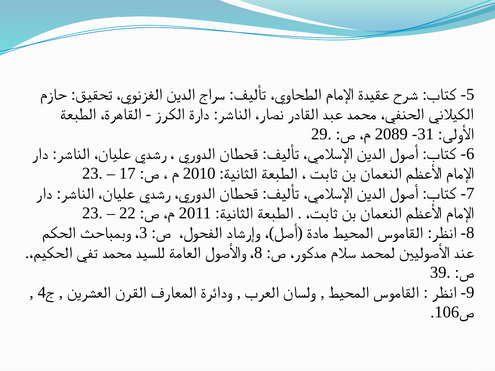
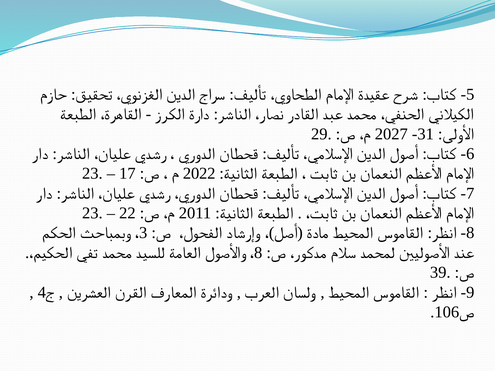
2089: 2089 -> 2027
2010: 2010 -> 2022
